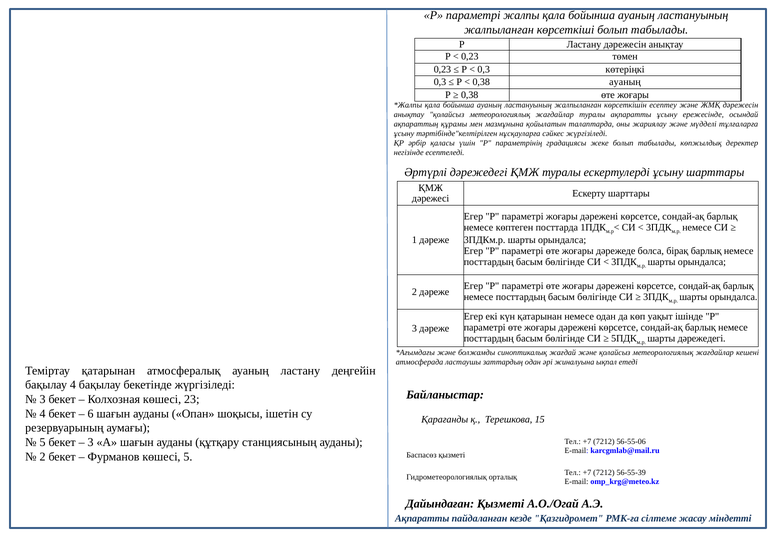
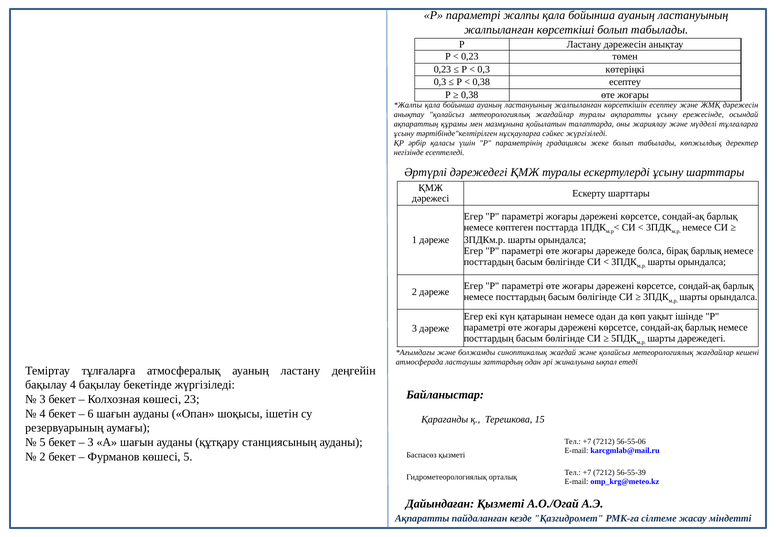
0,38 ауаның: ауаның -> есептеу
Теміртау қатарынан: қатарынан -> тұлғаларға
